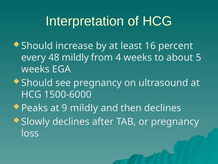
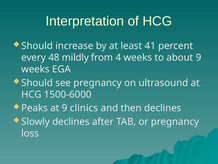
16: 16 -> 41
about 5: 5 -> 9
9 mildly: mildly -> clinics
